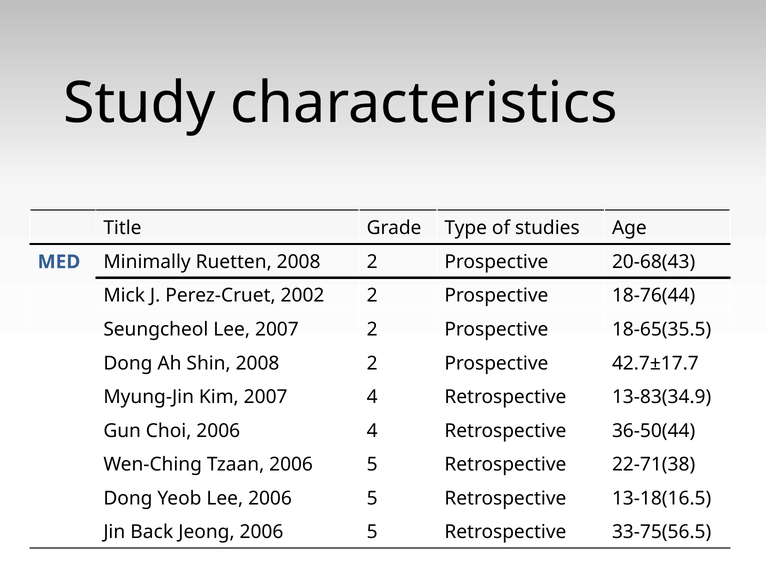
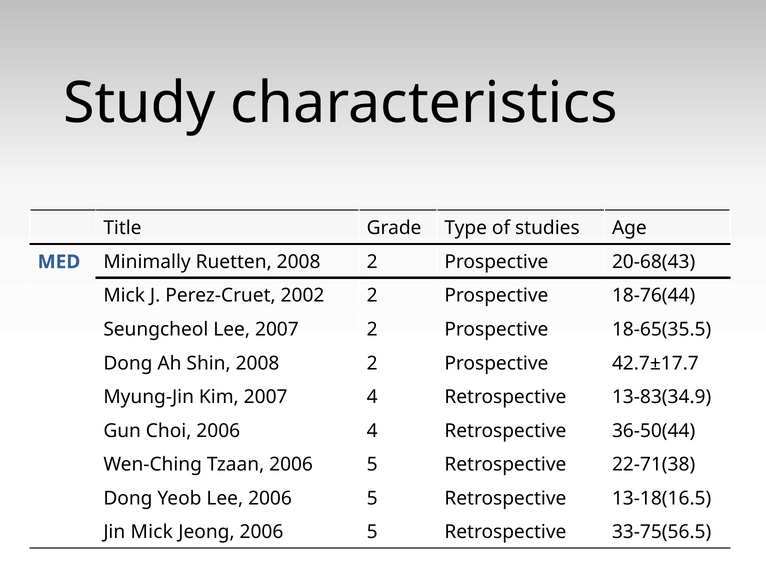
Jin Back: Back -> Mick
